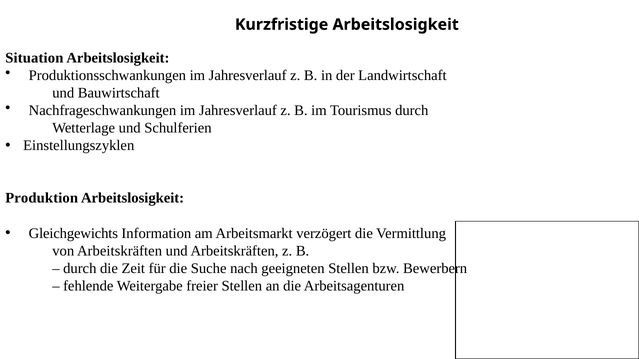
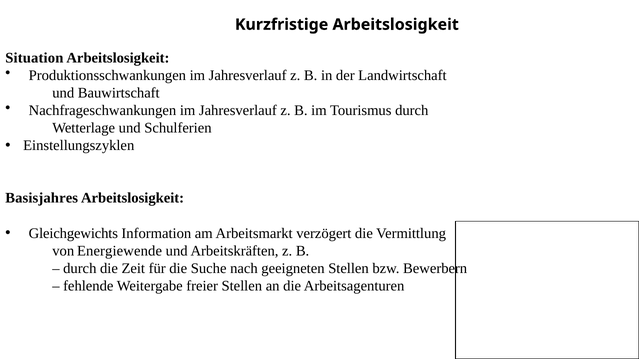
Produktion: Produktion -> Basisjahres
von Arbeitskräften: Arbeitskräften -> Energiewende
